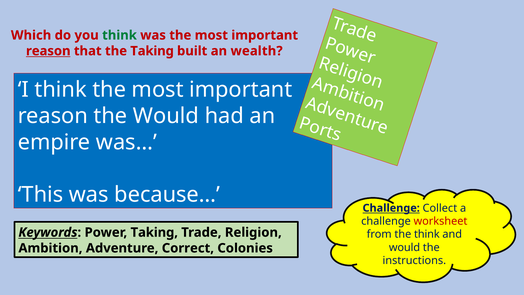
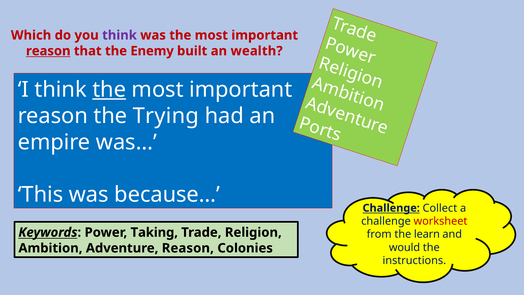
think at (119, 35) colour: green -> purple
the Taking: Taking -> Enemy
the at (109, 90) underline: none -> present
the Would: Would -> Trying
the think: think -> learn
Adventure Correct: Correct -> Reason
